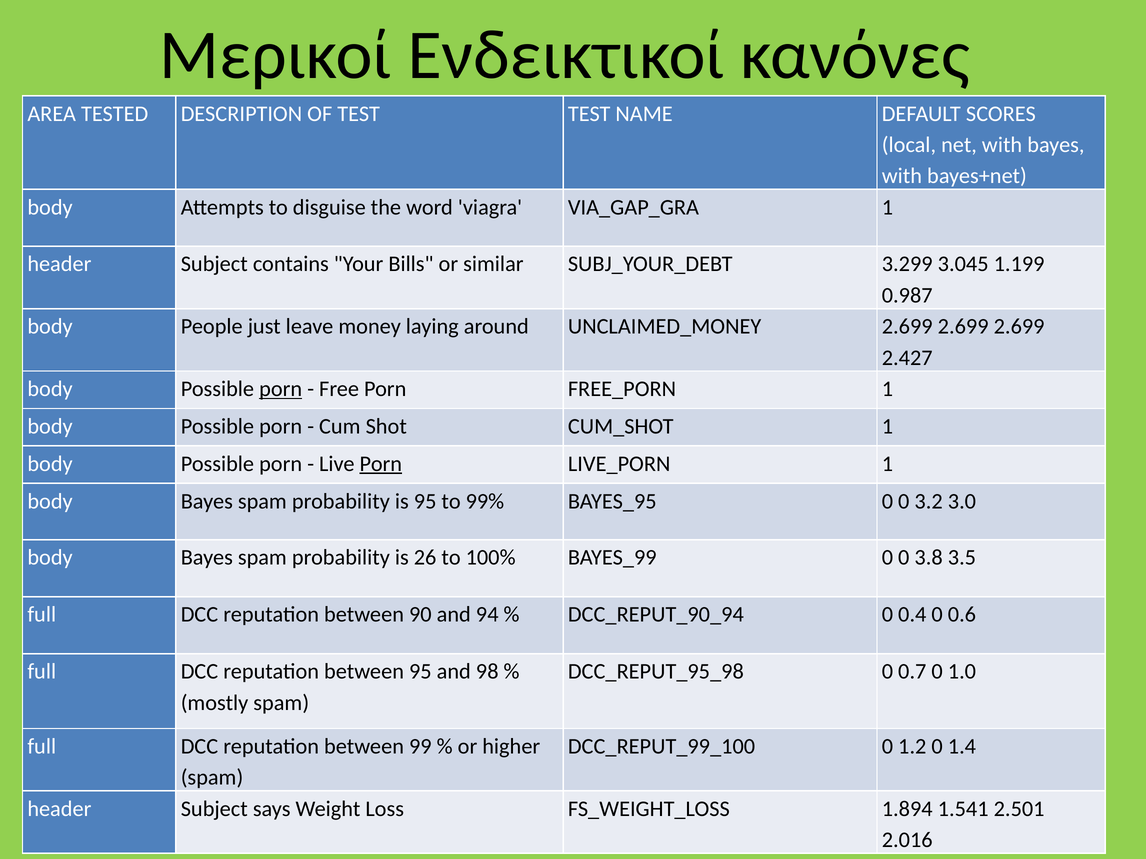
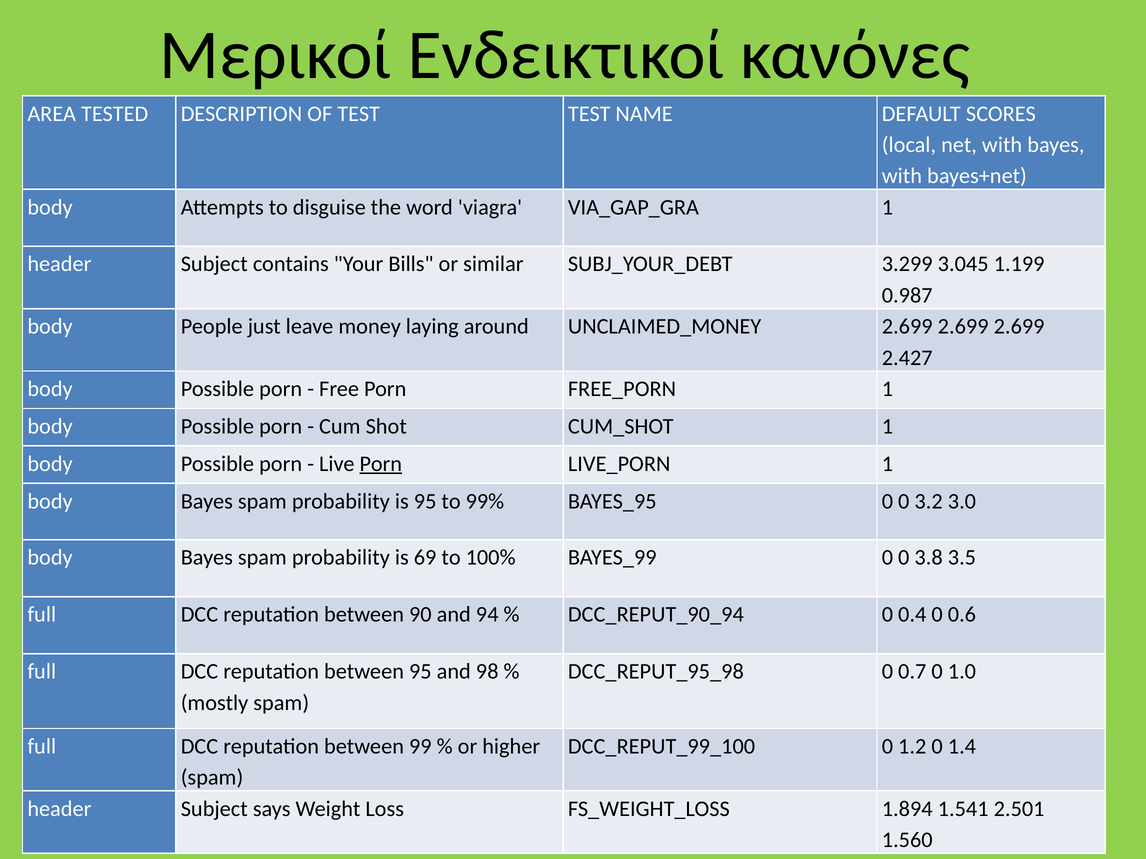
porn at (281, 389) underline: present -> none
26: 26 -> 69
2.016: 2.016 -> 1.560
